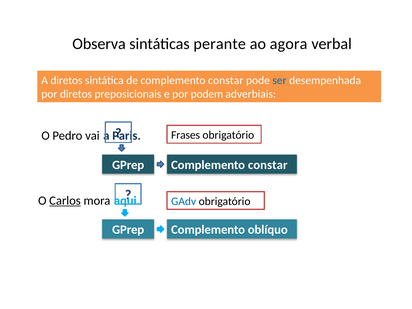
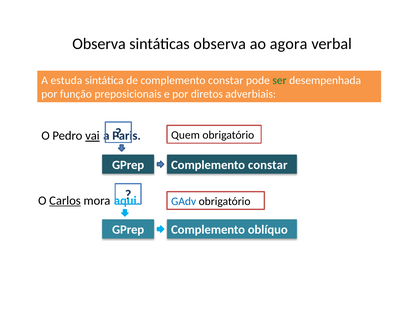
sintáticas perante: perante -> observa
A diretos: diretos -> estuda
ser colour: blue -> green
por diretos: diretos -> função
podem: podem -> diretos
Frases: Frases -> Quem
vai underline: none -> present
